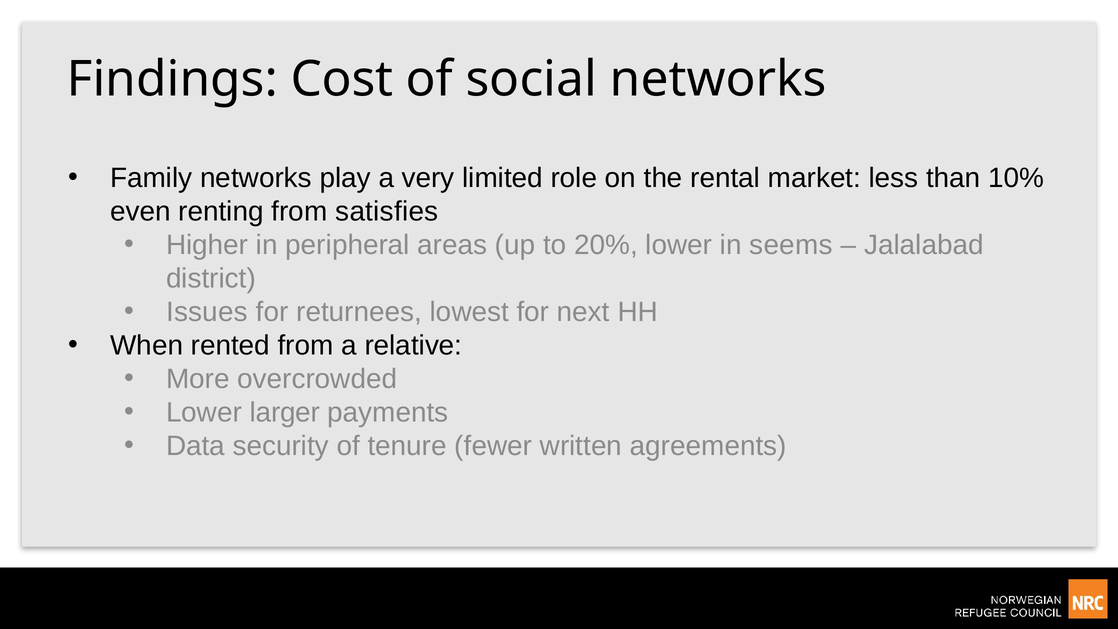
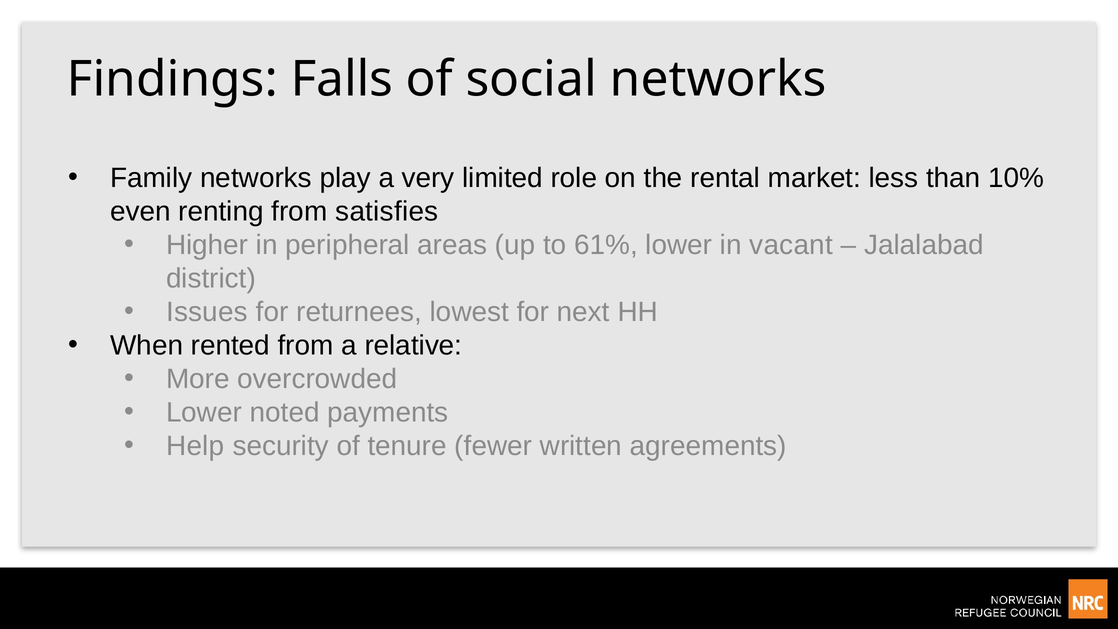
Cost: Cost -> Falls
20%: 20% -> 61%
seems: seems -> vacant
larger: larger -> noted
Data: Data -> Help
